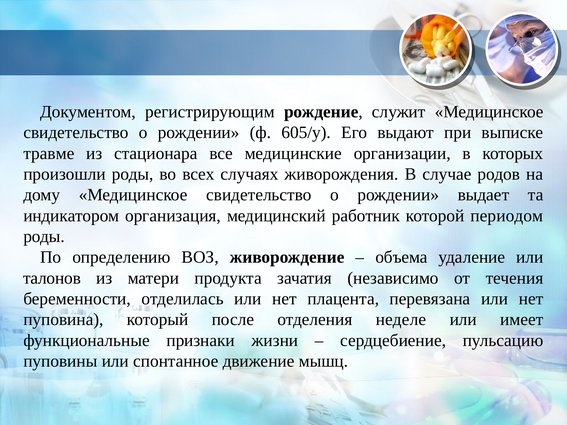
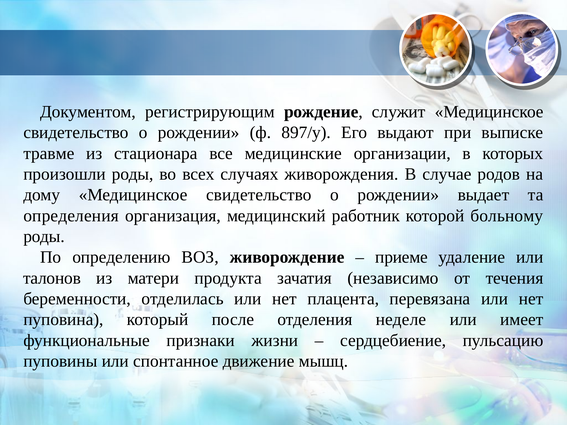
605/у: 605/у -> 897/у
индикатором: индикатором -> определения
периодом: периодом -> больному
объема: объема -> приеме
